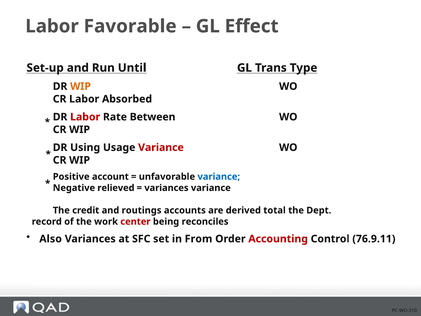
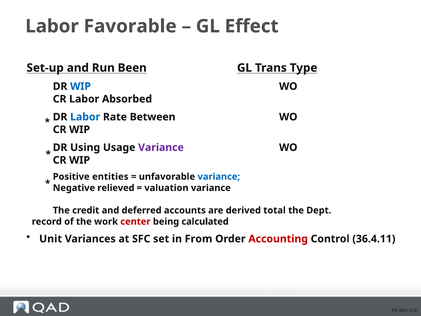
Until: Until -> Been
WIP at (81, 86) colour: orange -> blue
Labor at (85, 117) colour: red -> blue
Variance at (161, 147) colour: red -> purple
account: account -> entities
variances at (166, 188): variances -> valuation
routings: routings -> deferred
reconciles: reconciles -> calculated
Also: Also -> Unit
76.9.11: 76.9.11 -> 36.4.11
